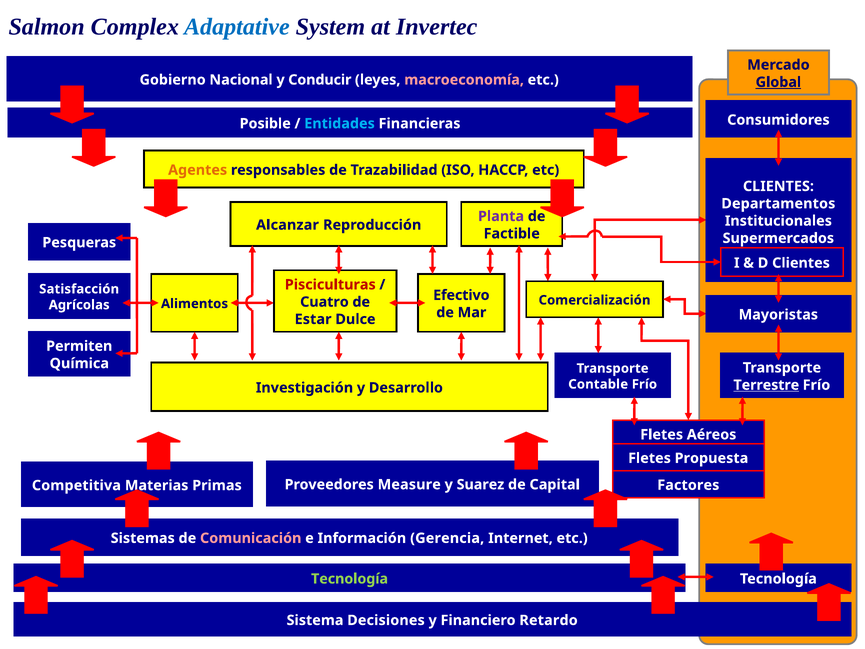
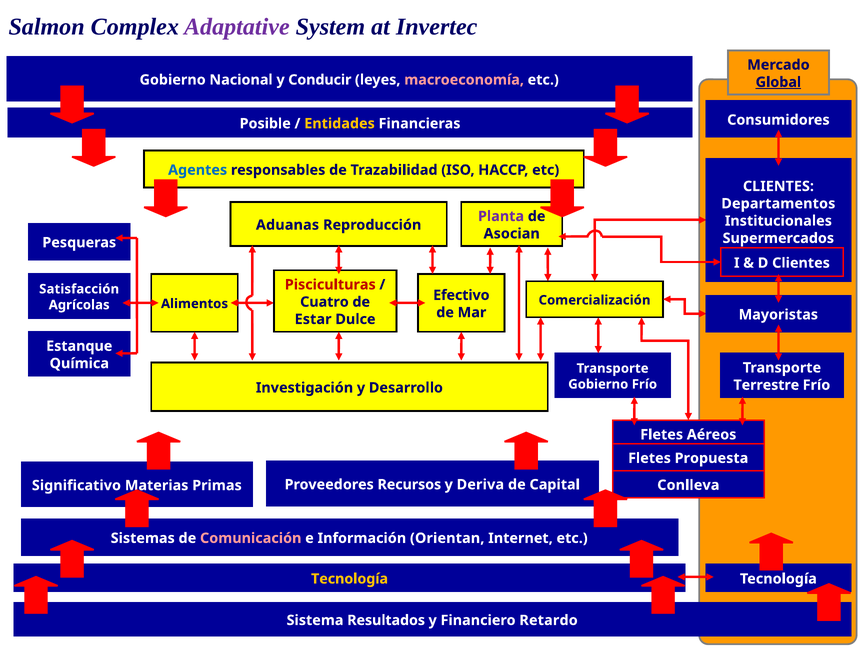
Adaptative colour: blue -> purple
Entidades colour: light blue -> yellow
Agentes colour: orange -> blue
Alcanzar: Alcanzar -> Aduanas
Factible: Factible -> Asocian
Permiten: Permiten -> Estanque
Contable at (598, 384): Contable -> Gobierno
Terrestre underline: present -> none
Factores: Factores -> Conlleva
Competitiva: Competitiva -> Significativo
Measure: Measure -> Recursos
Suarez: Suarez -> Deriva
Gerencia: Gerencia -> Orientan
Tecnología at (350, 579) colour: light green -> yellow
Decisiones: Decisiones -> Resultados
